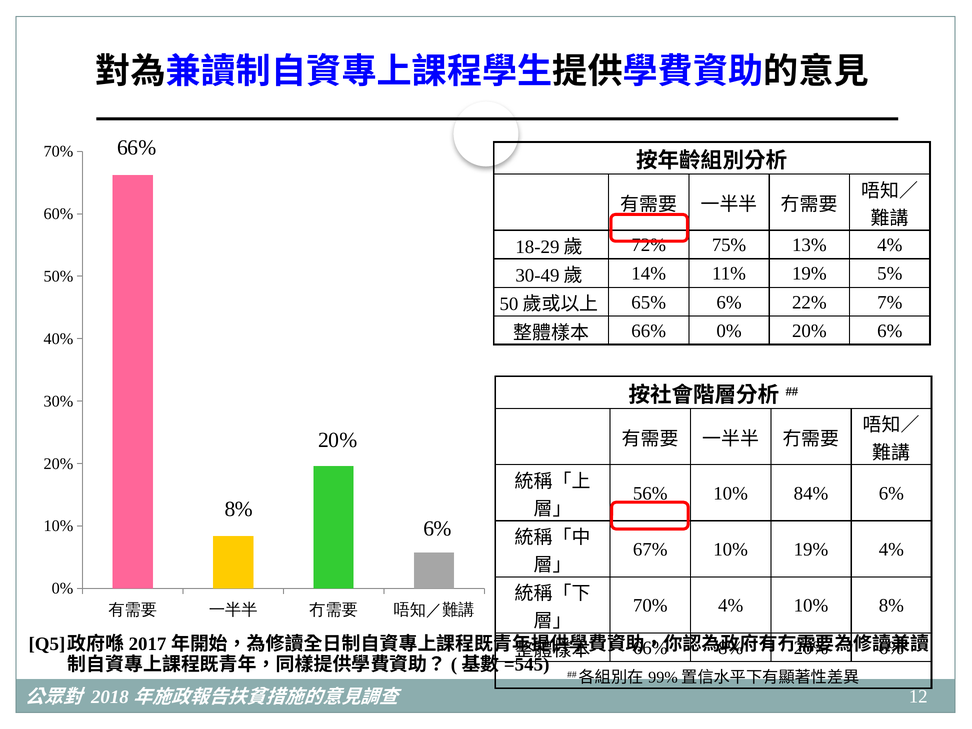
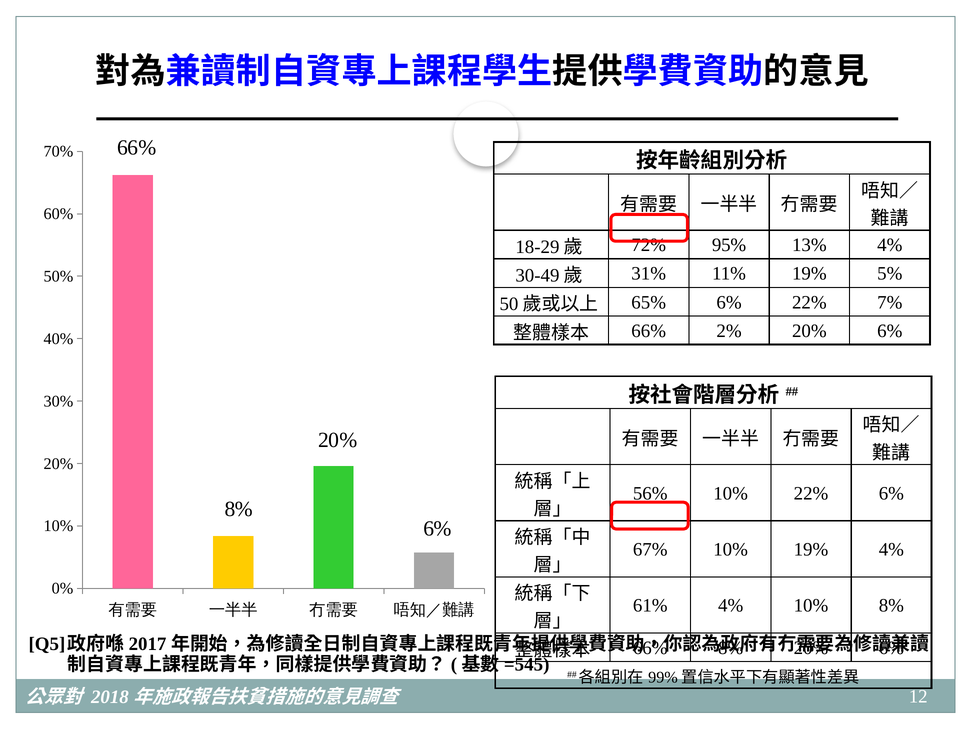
75%: 75% -> 95%
14%: 14% -> 31%
66% 0%: 0% -> 2%
10% 84%: 84% -> 22%
70% at (650, 606): 70% -> 61%
